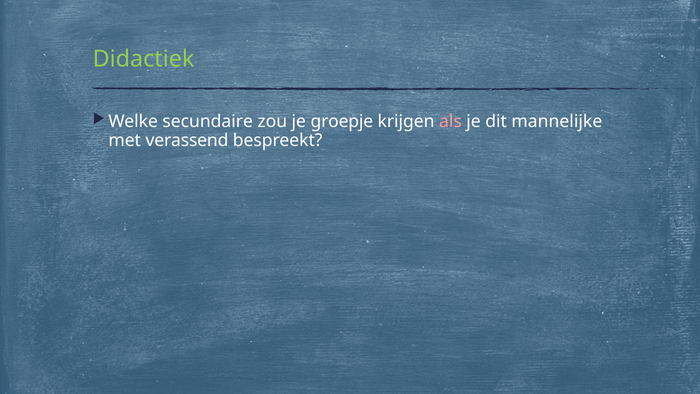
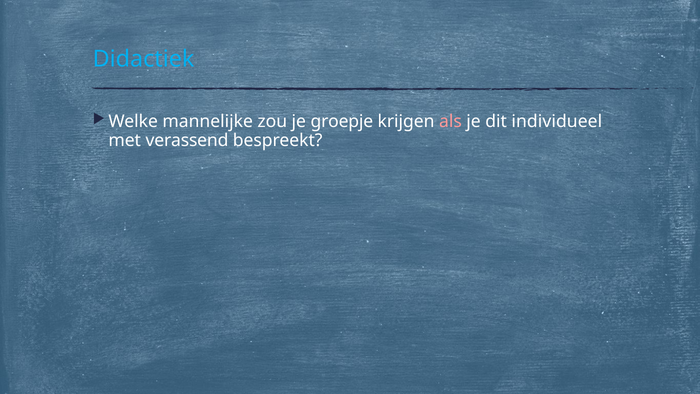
Didactiek colour: light green -> light blue
secundaire: secundaire -> mannelijke
mannelijke: mannelijke -> individueel
